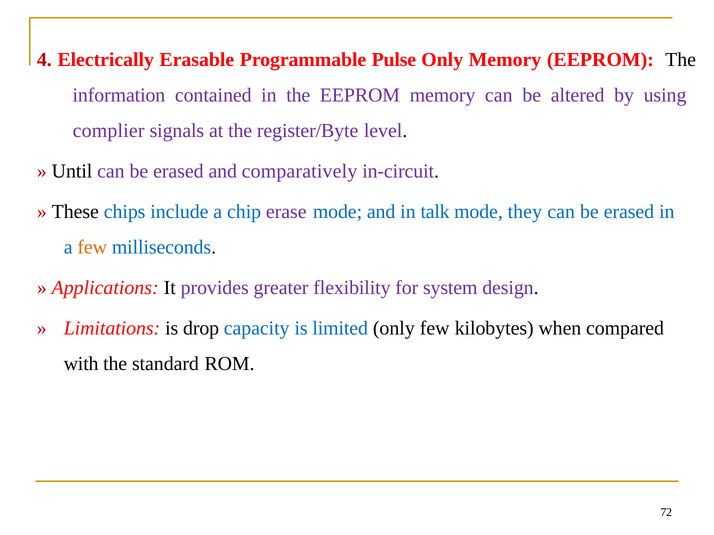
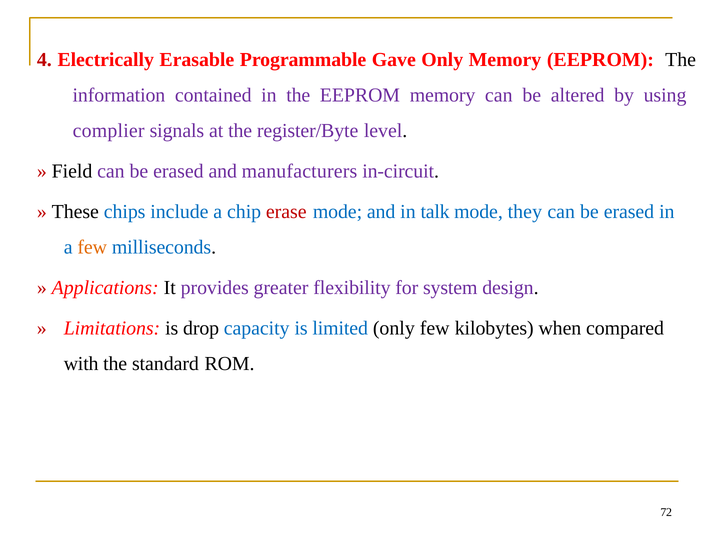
Pulse: Pulse -> Gave
Until: Until -> Field
comparatively: comparatively -> manufacturers
erase colour: purple -> red
